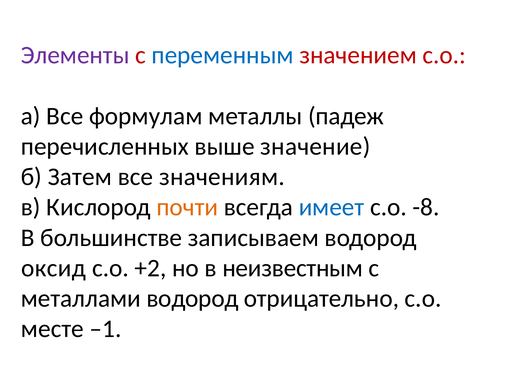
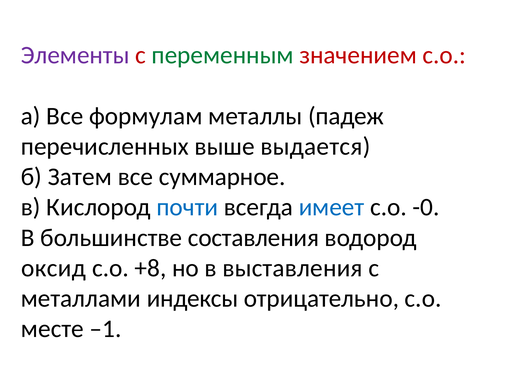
переменным colour: blue -> green
значение: значение -> выдается
значениям: значениям -> суммарное
почти colour: orange -> blue
-8: -8 -> -0
записываем: записываем -> составления
+2: +2 -> +8
неизвестным: неизвестным -> выставления
металлами водород: водород -> индексы
